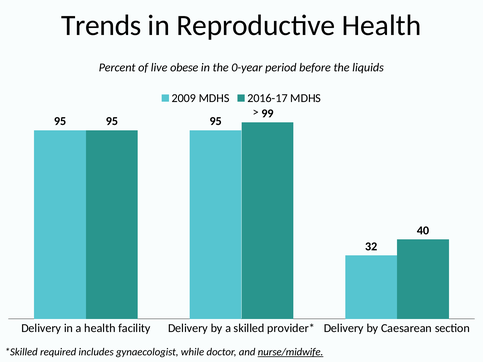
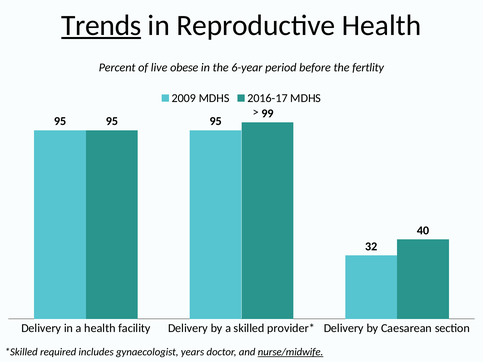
Trends underline: none -> present
0-year: 0-year -> 6-year
liquids: liquids -> fertlity
while: while -> years
